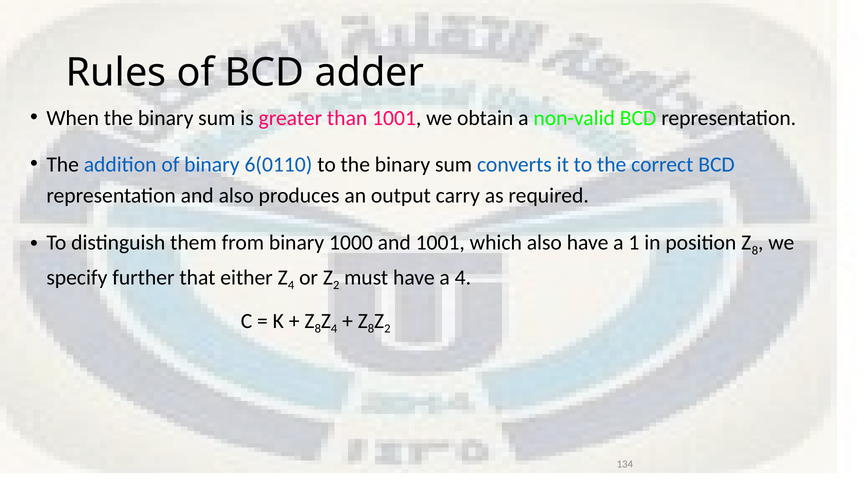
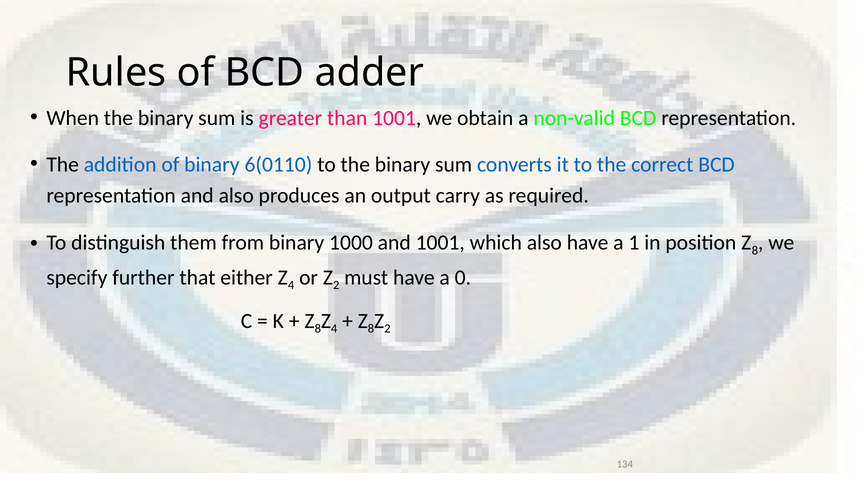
a 4: 4 -> 0
